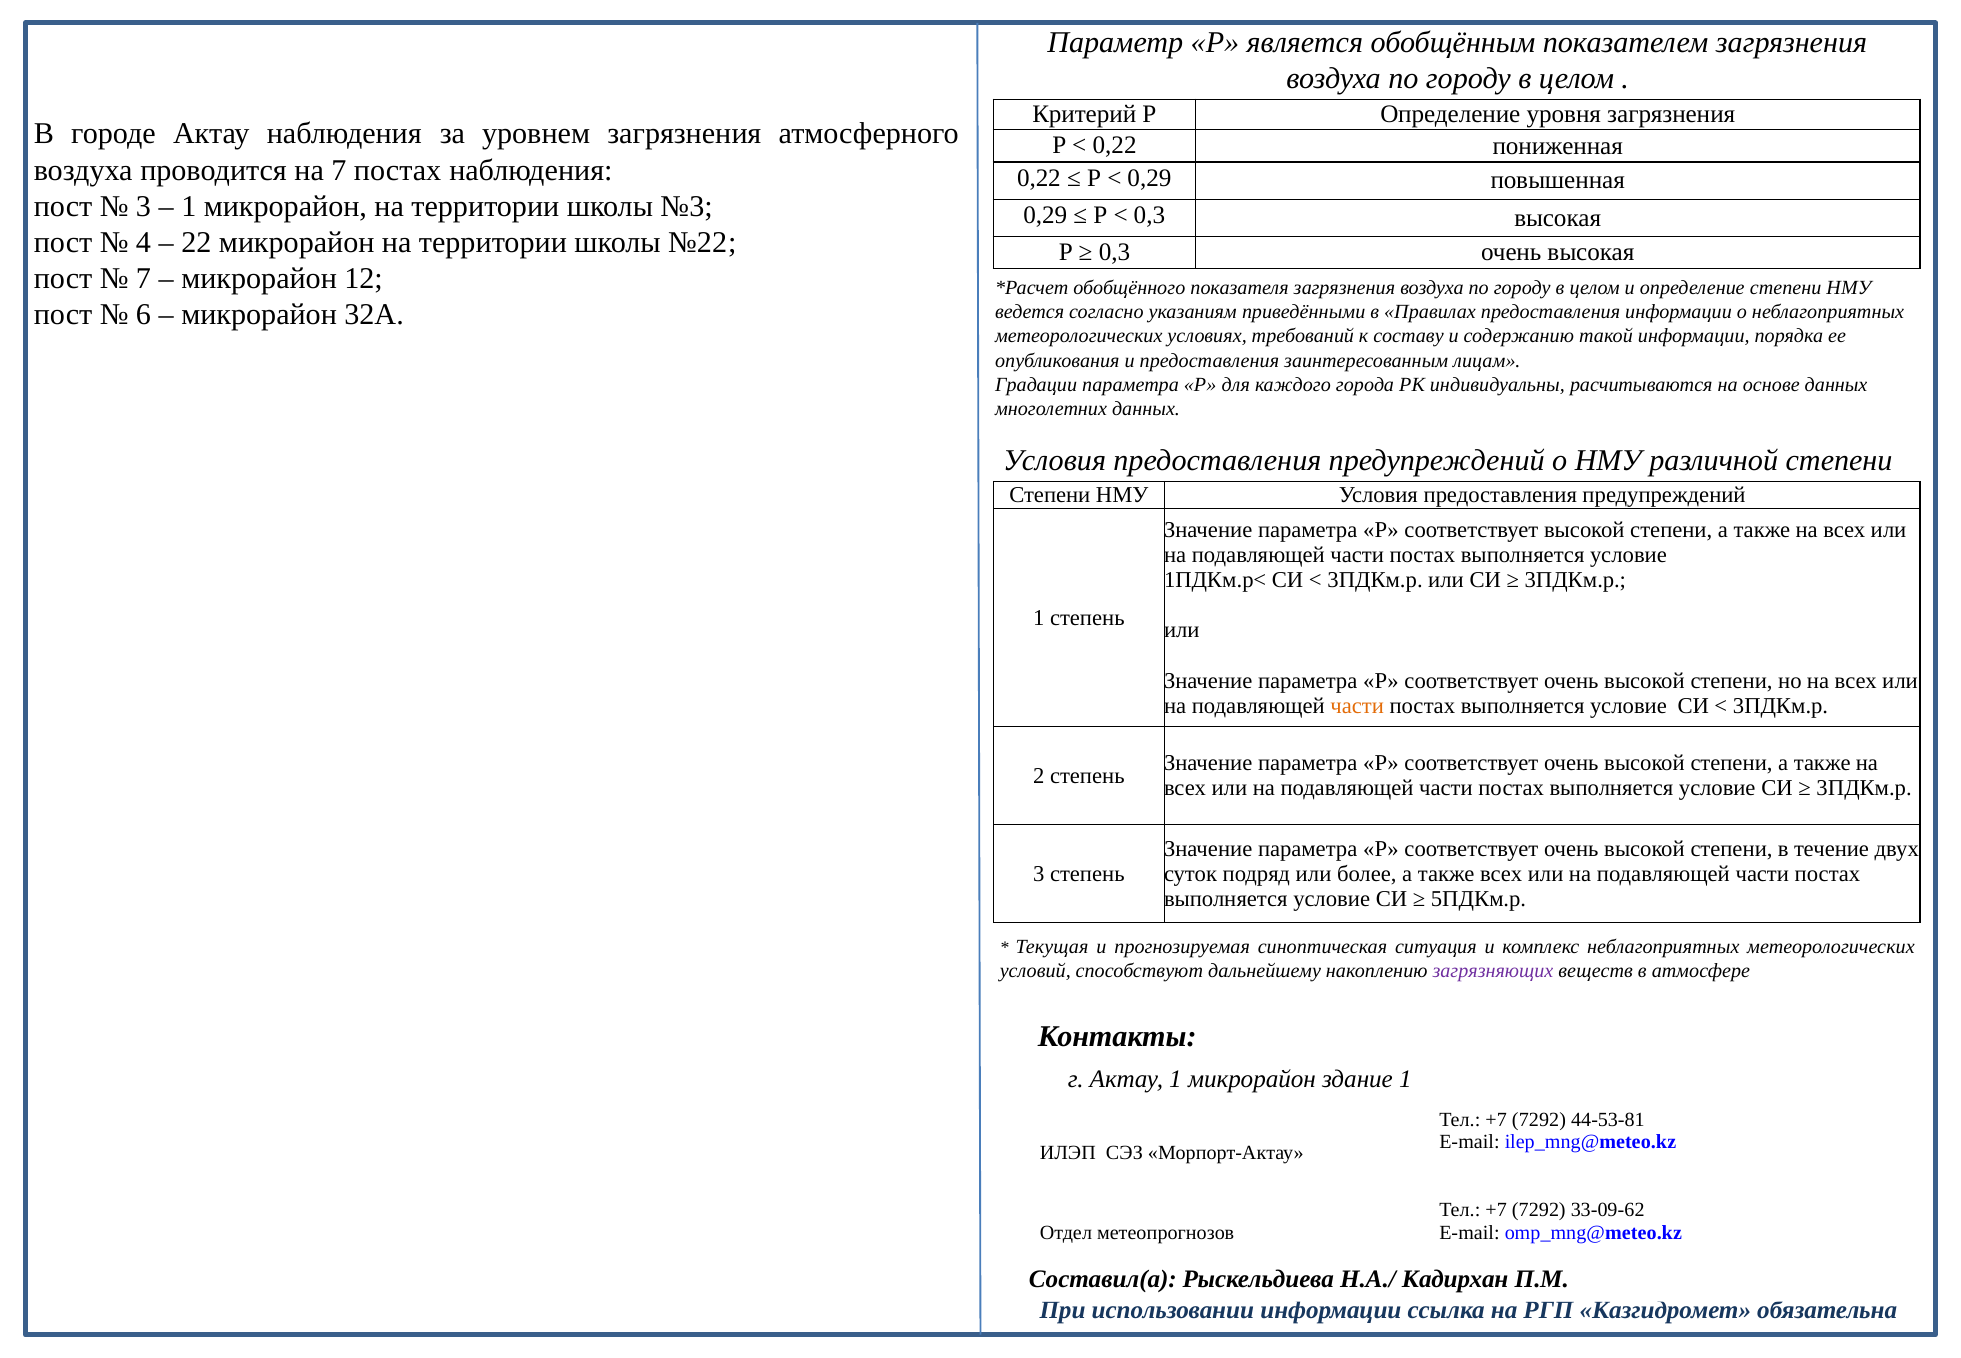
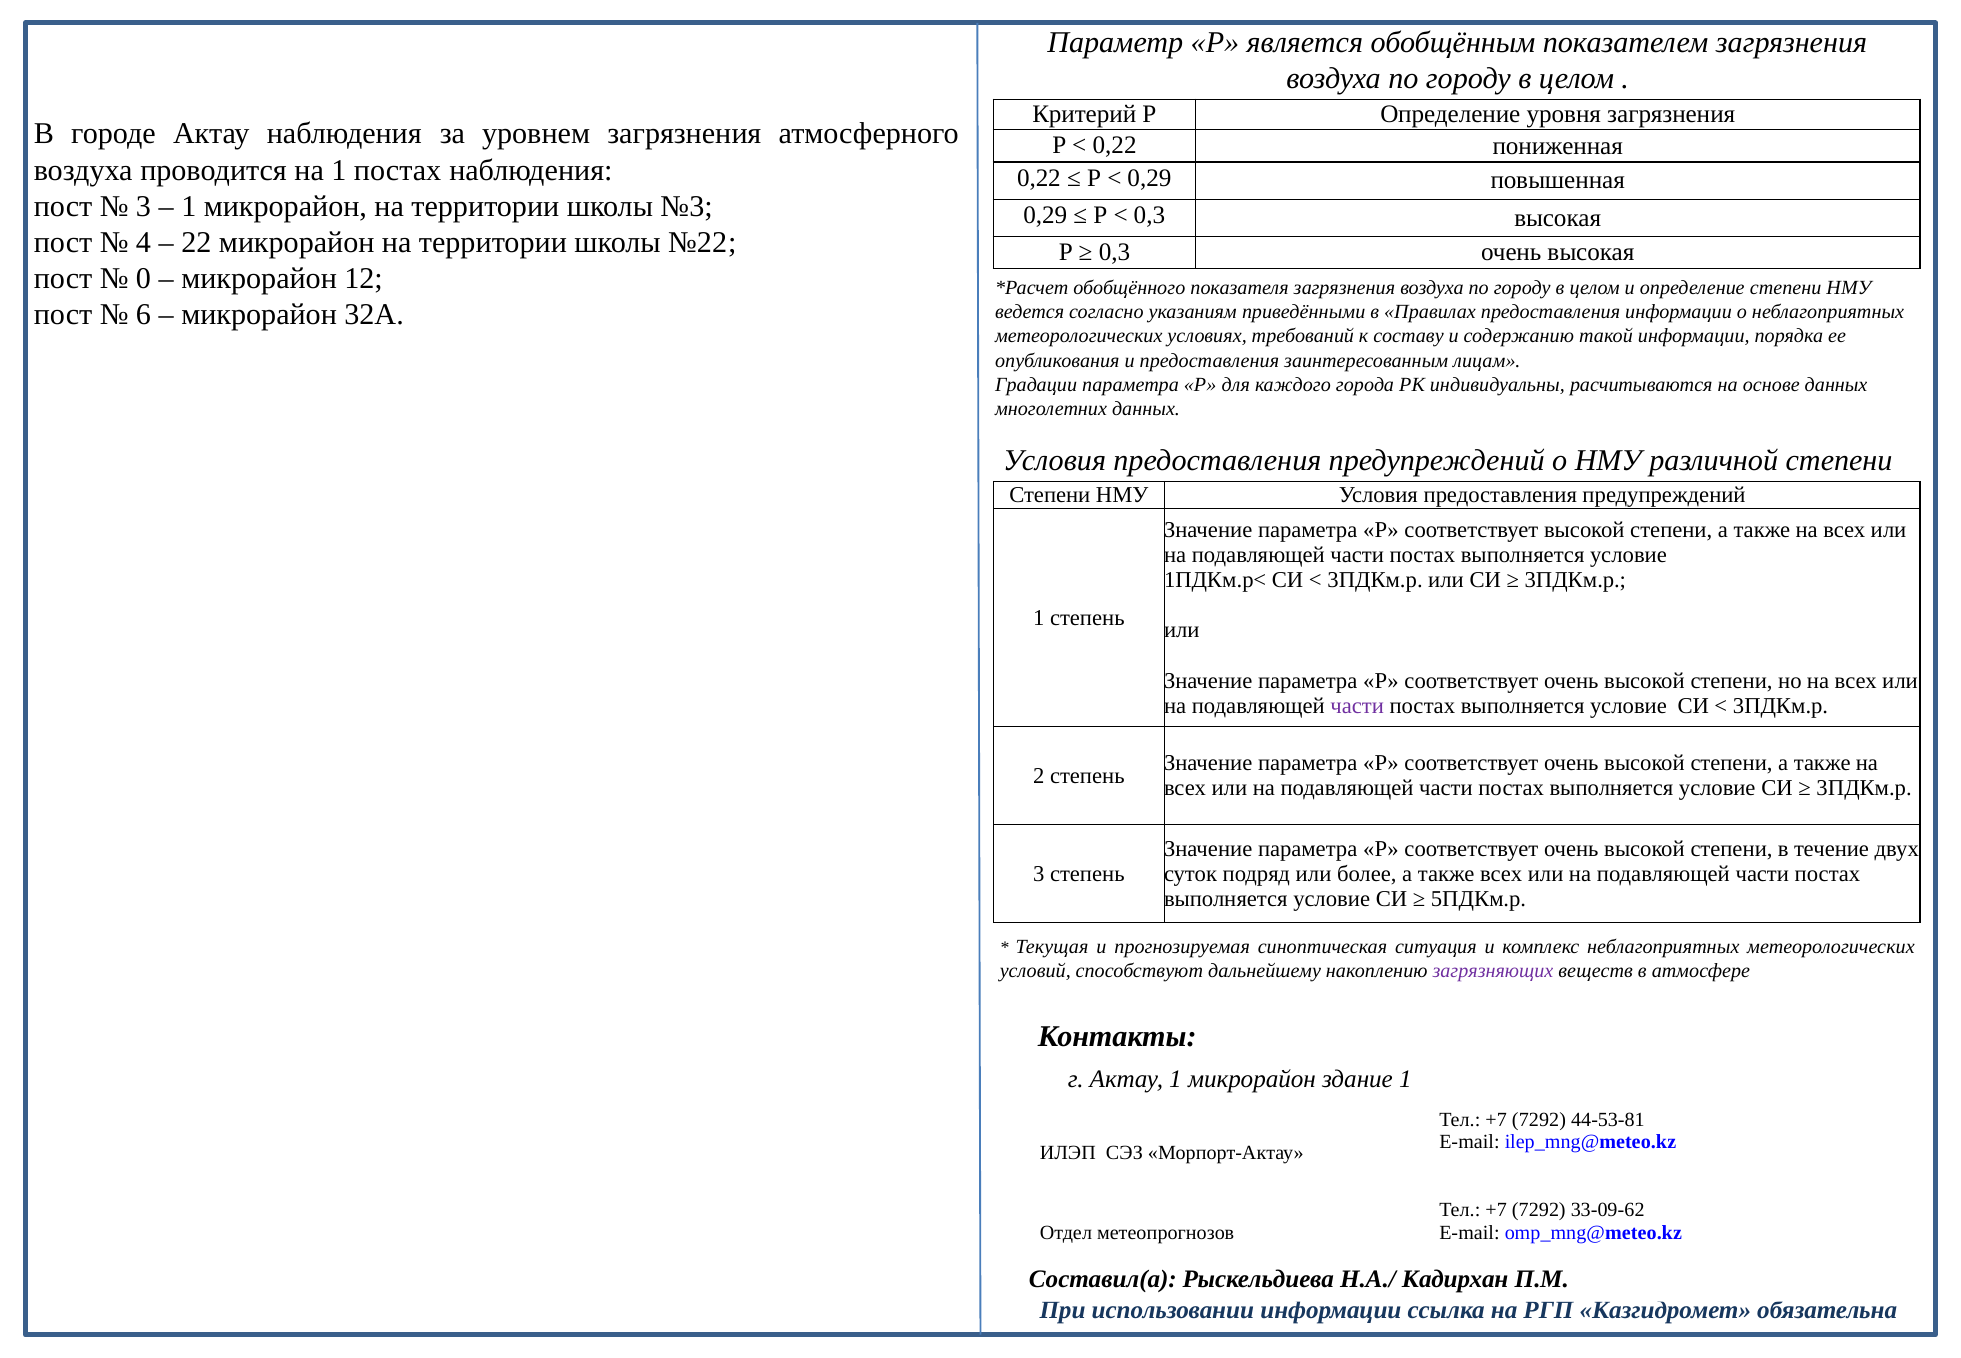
на 7: 7 -> 1
7 at (143, 279): 7 -> 0
части at (1357, 705) colour: orange -> purple
